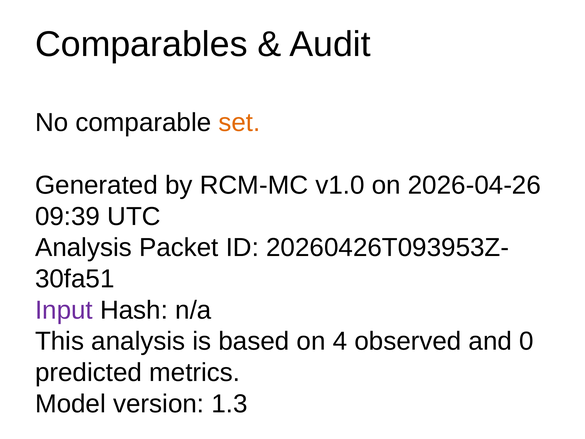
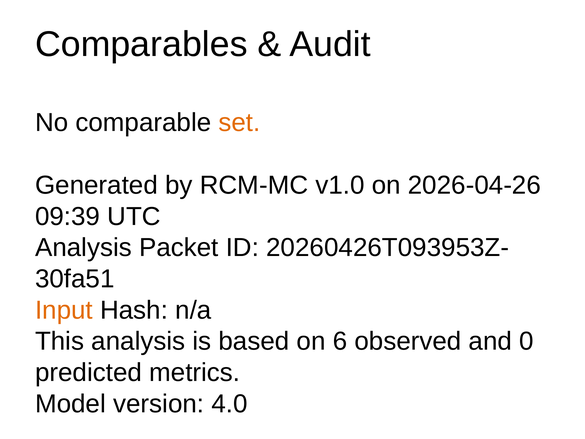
Input colour: purple -> orange
4: 4 -> 6
1.3: 1.3 -> 4.0
